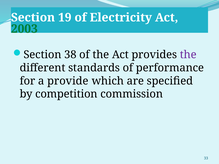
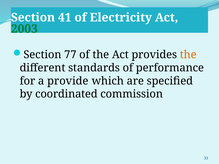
19: 19 -> 41
38: 38 -> 77
the at (188, 55) colour: purple -> orange
competition: competition -> coordinated
